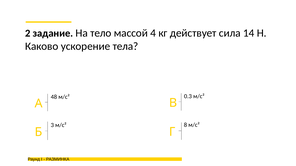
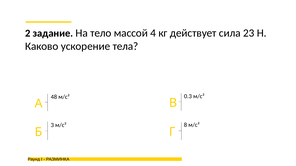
14: 14 -> 23
